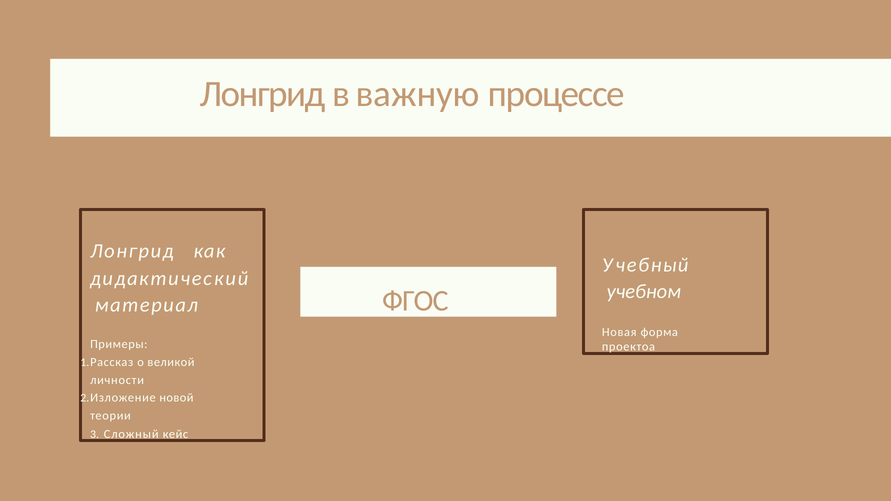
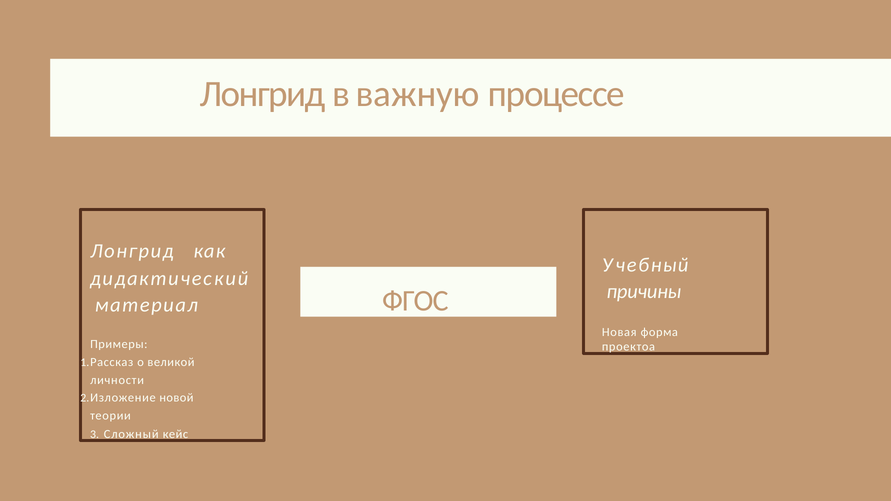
учебном: учебном -> причины
